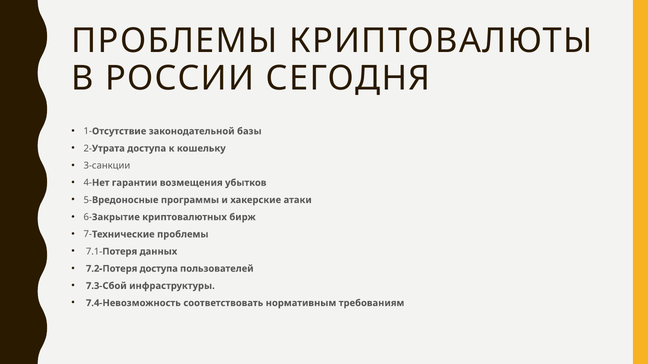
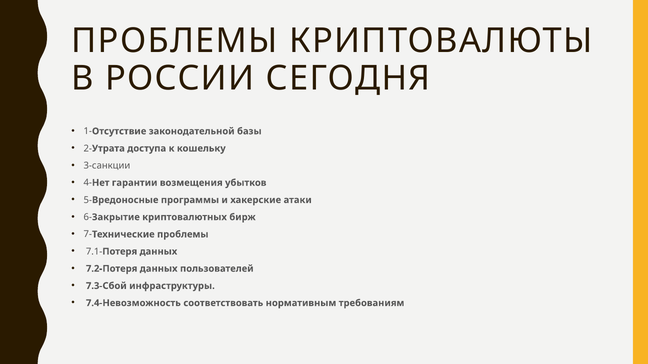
7.2-Потеря доступа: доступа -> данных
